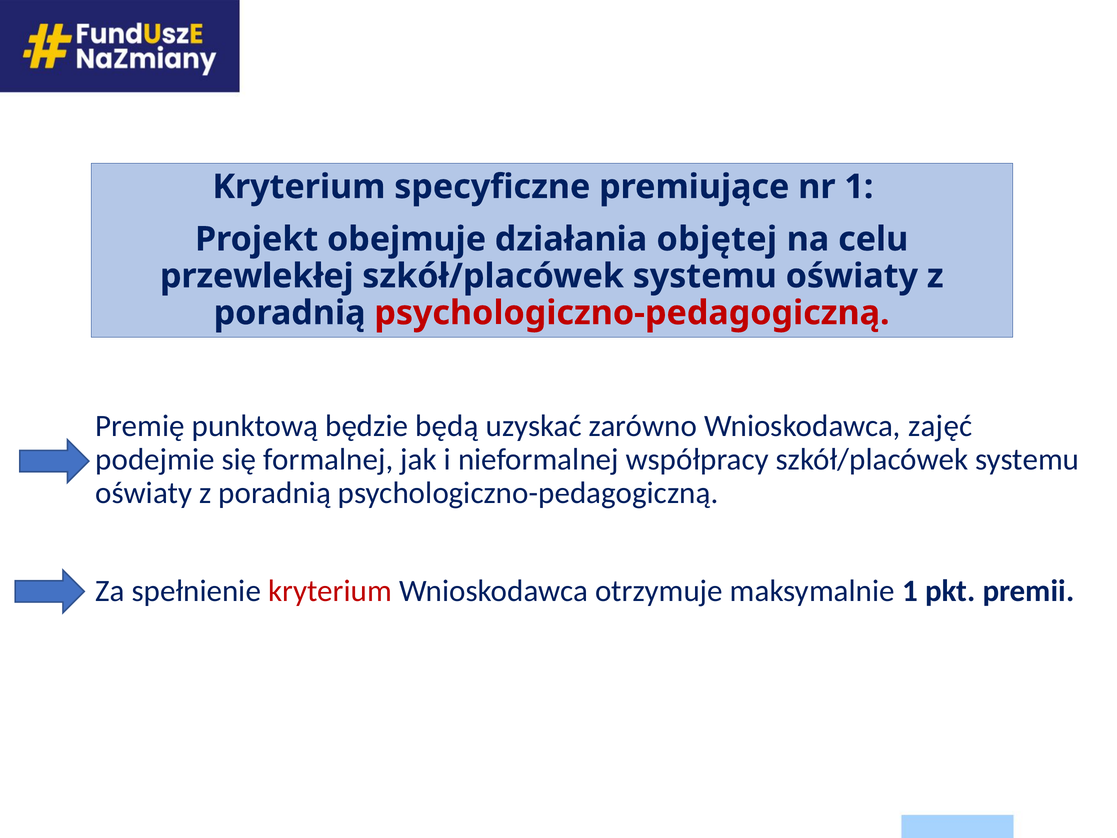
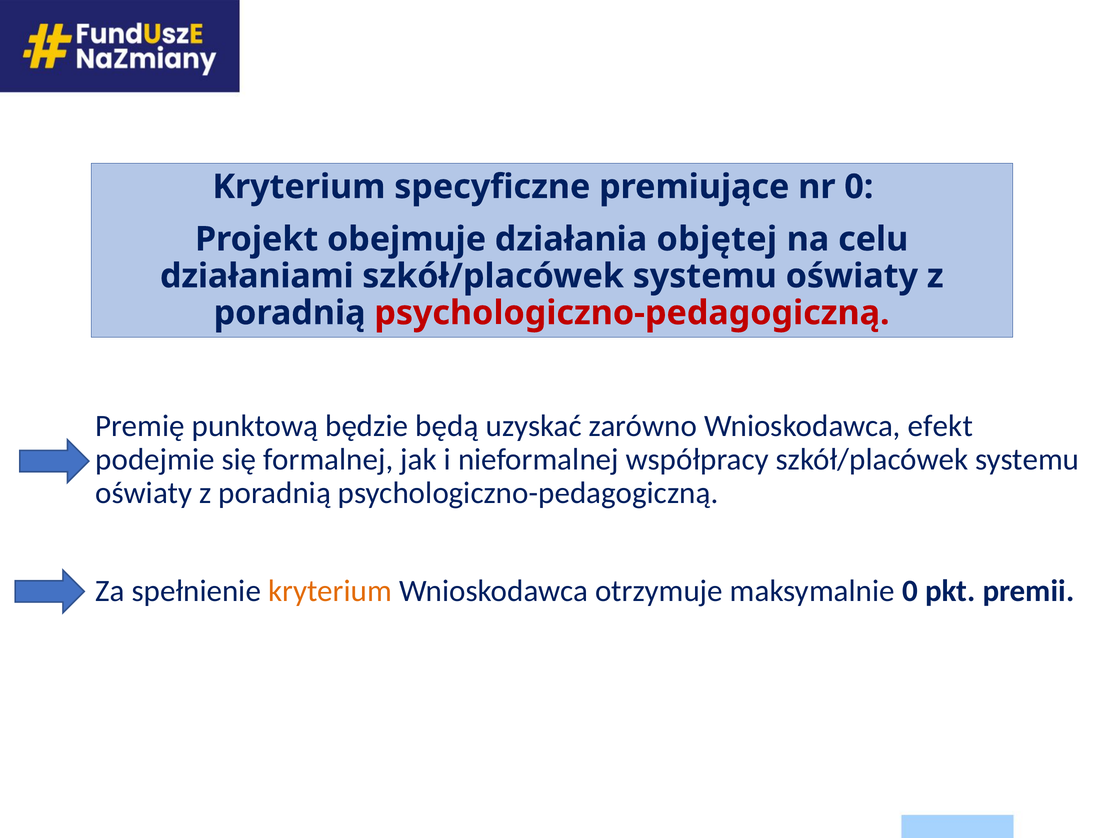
nr 1: 1 -> 0
przewlekłej: przewlekłej -> działaniami
zajęć: zajęć -> efekt
kryterium at (330, 591) colour: red -> orange
maksymalnie 1: 1 -> 0
